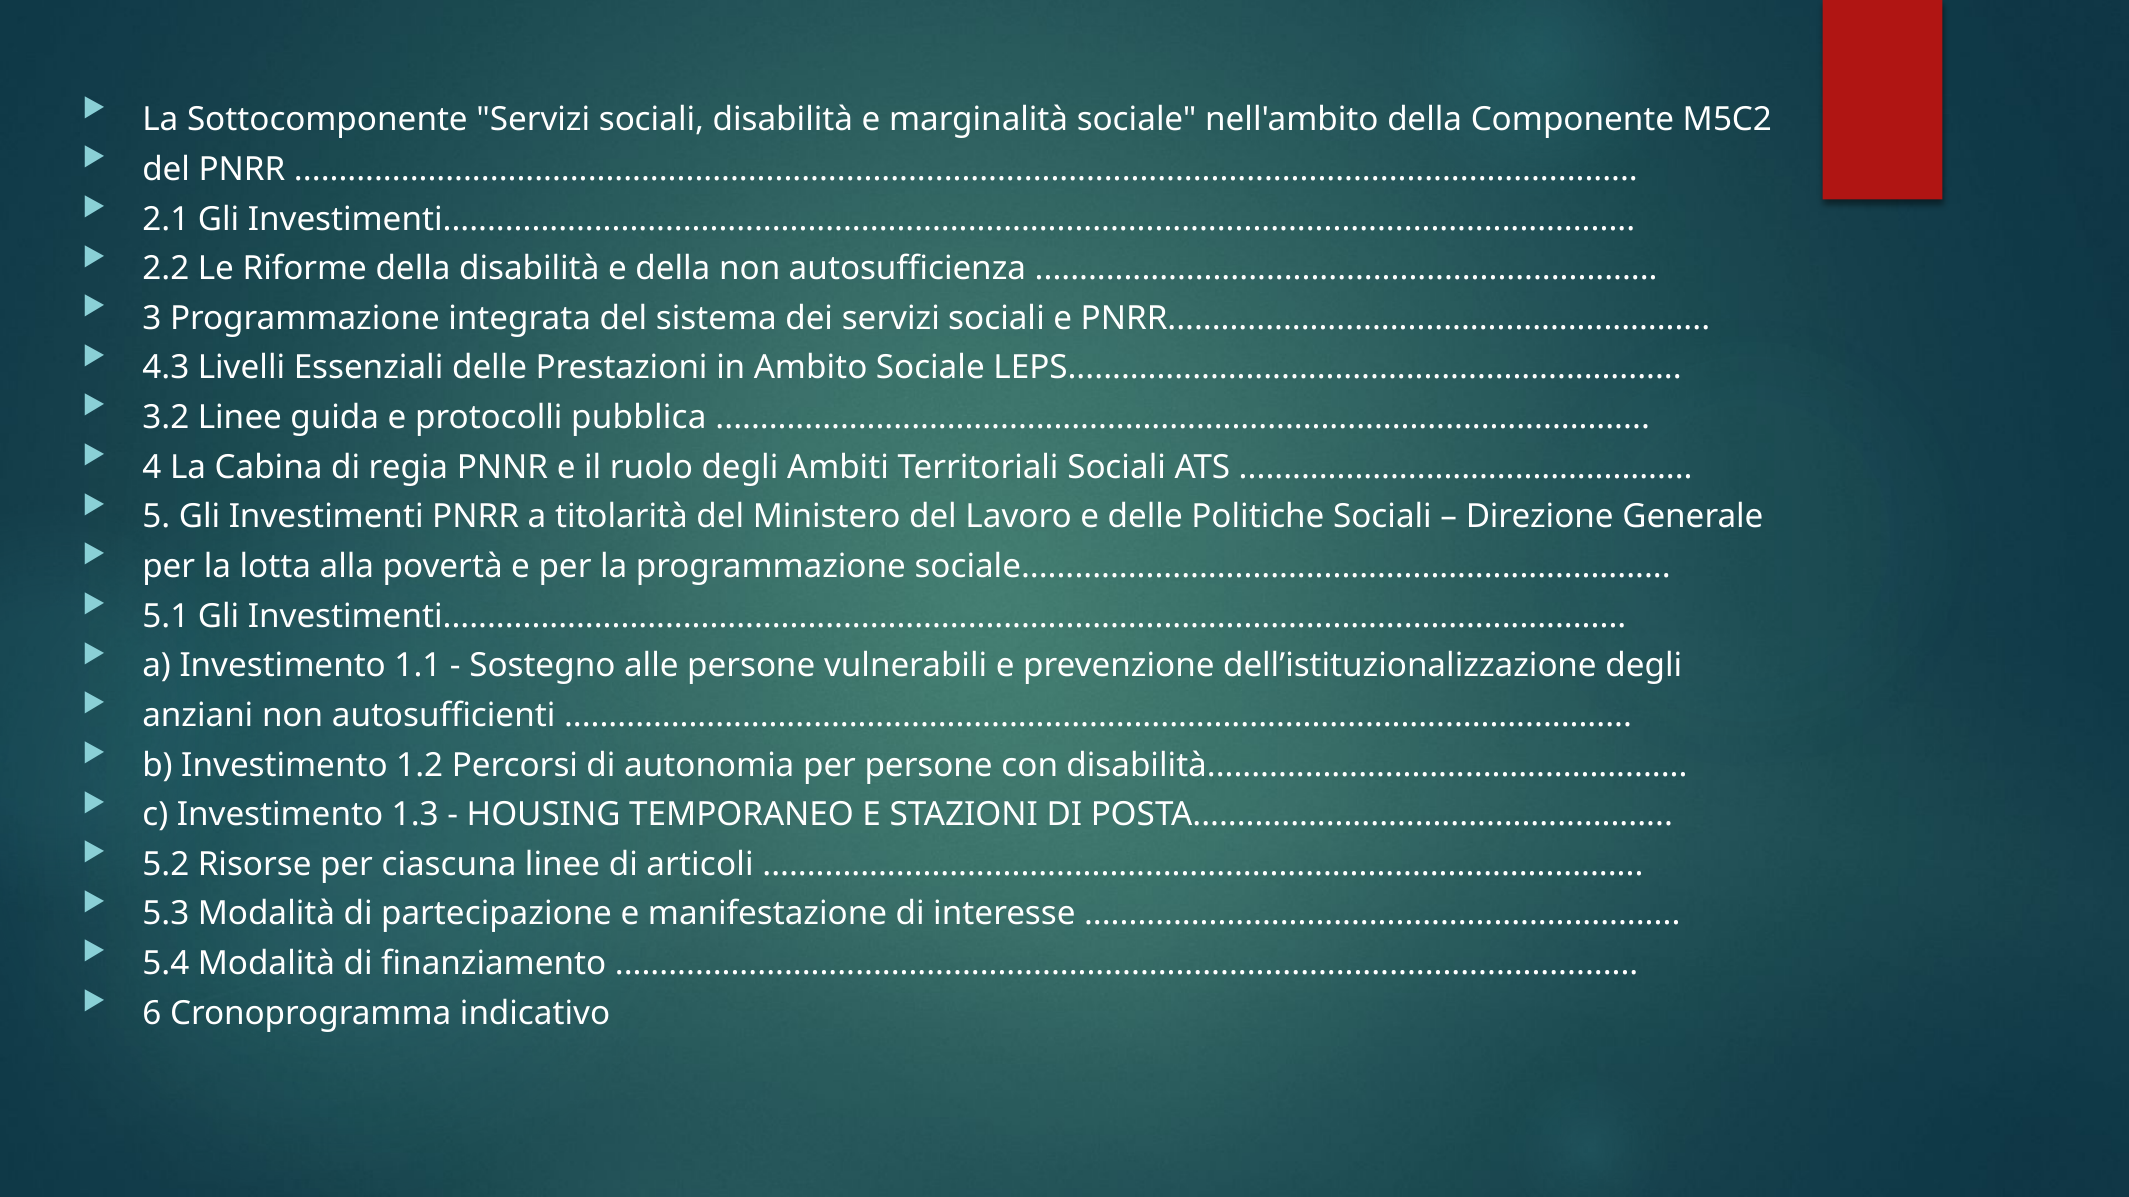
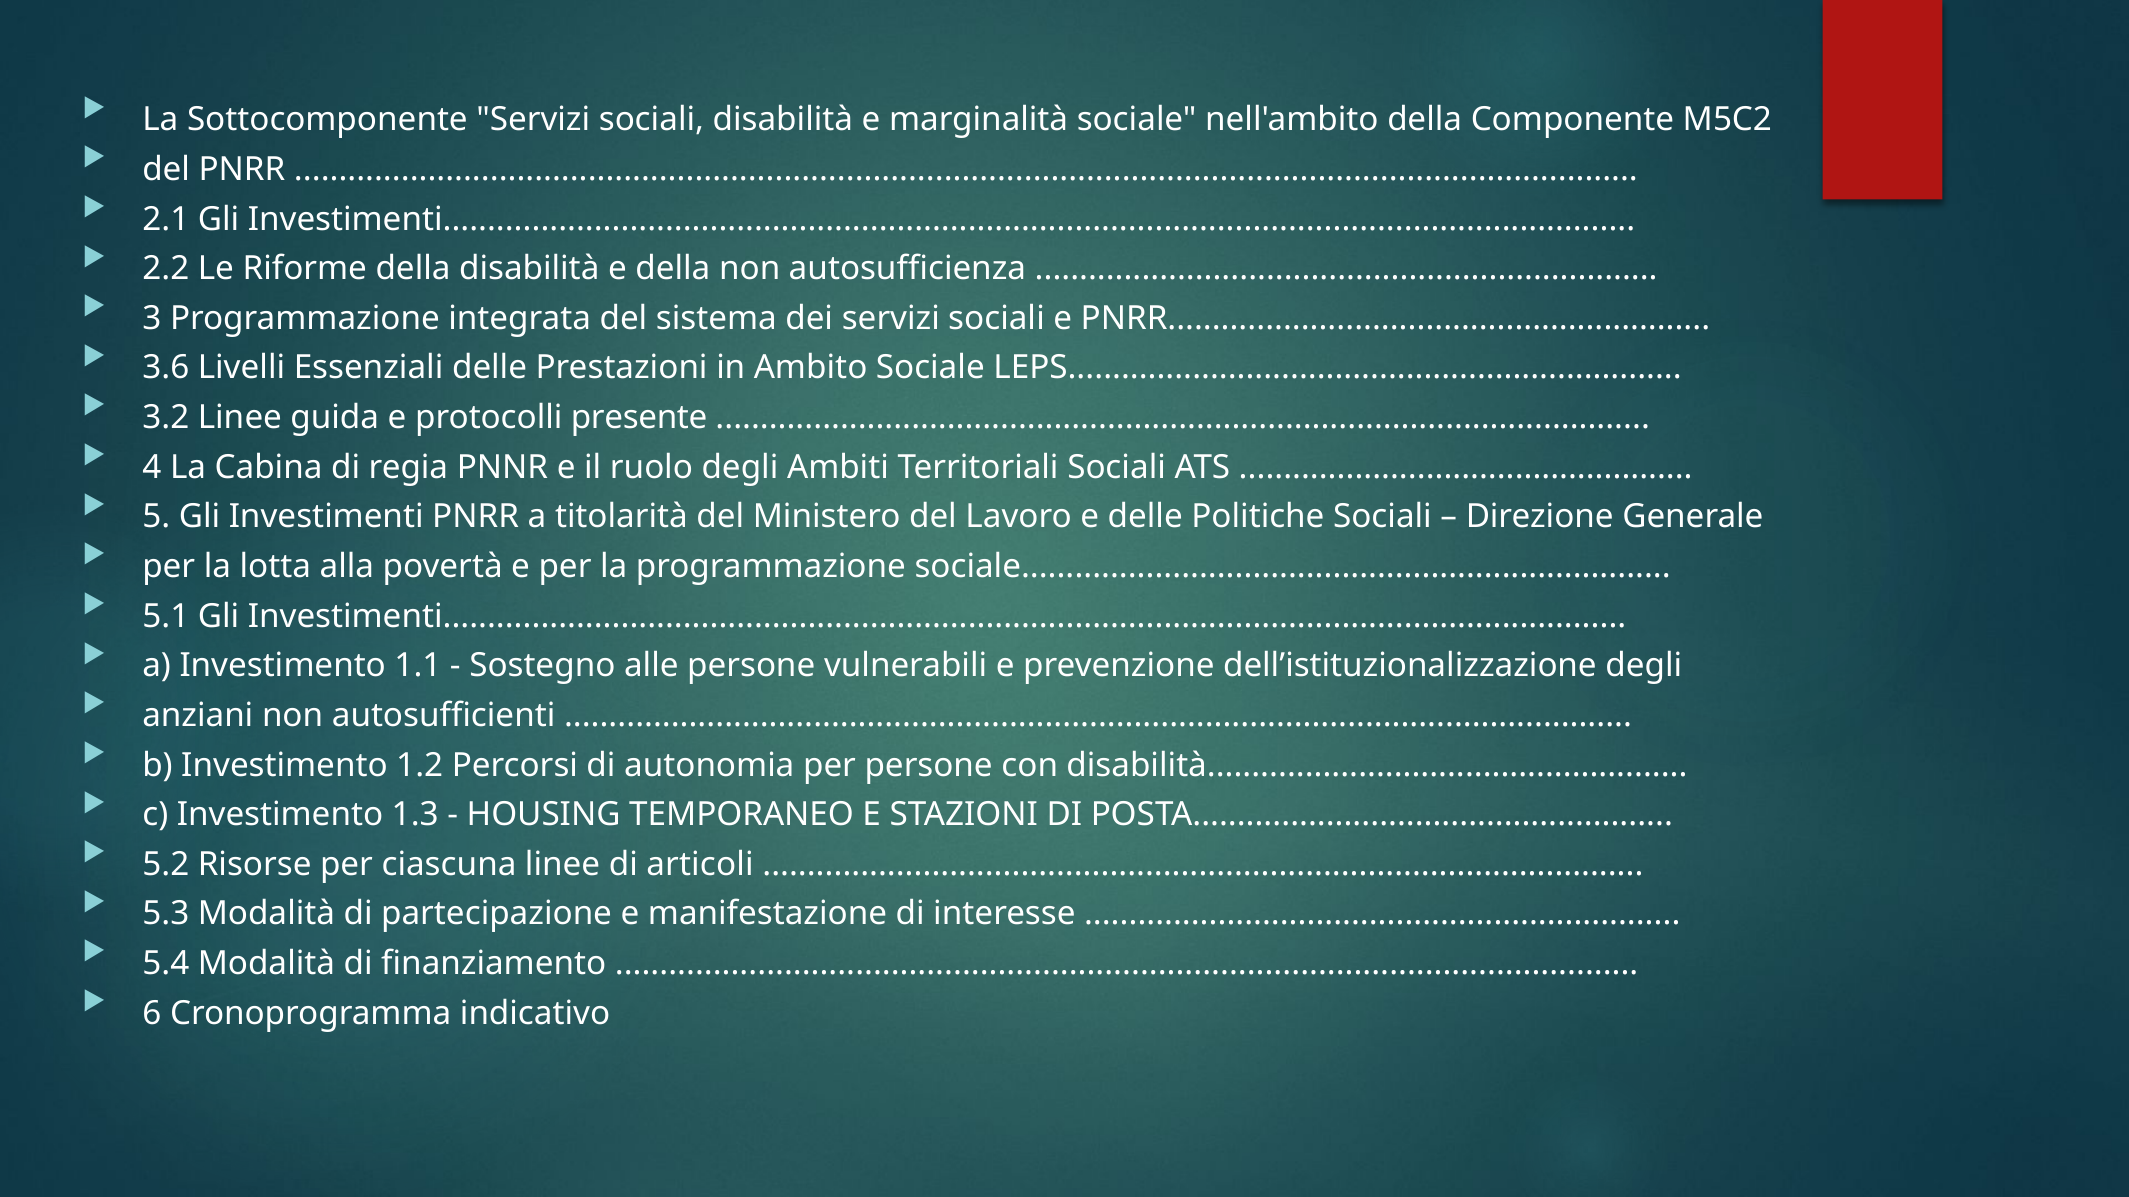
4.3: 4.3 -> 3.6
pubblica: pubblica -> presente
